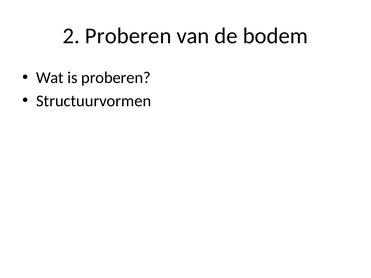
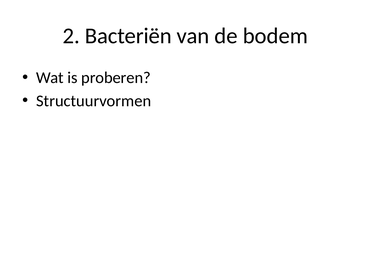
2 Proberen: Proberen -> Bacteriën
